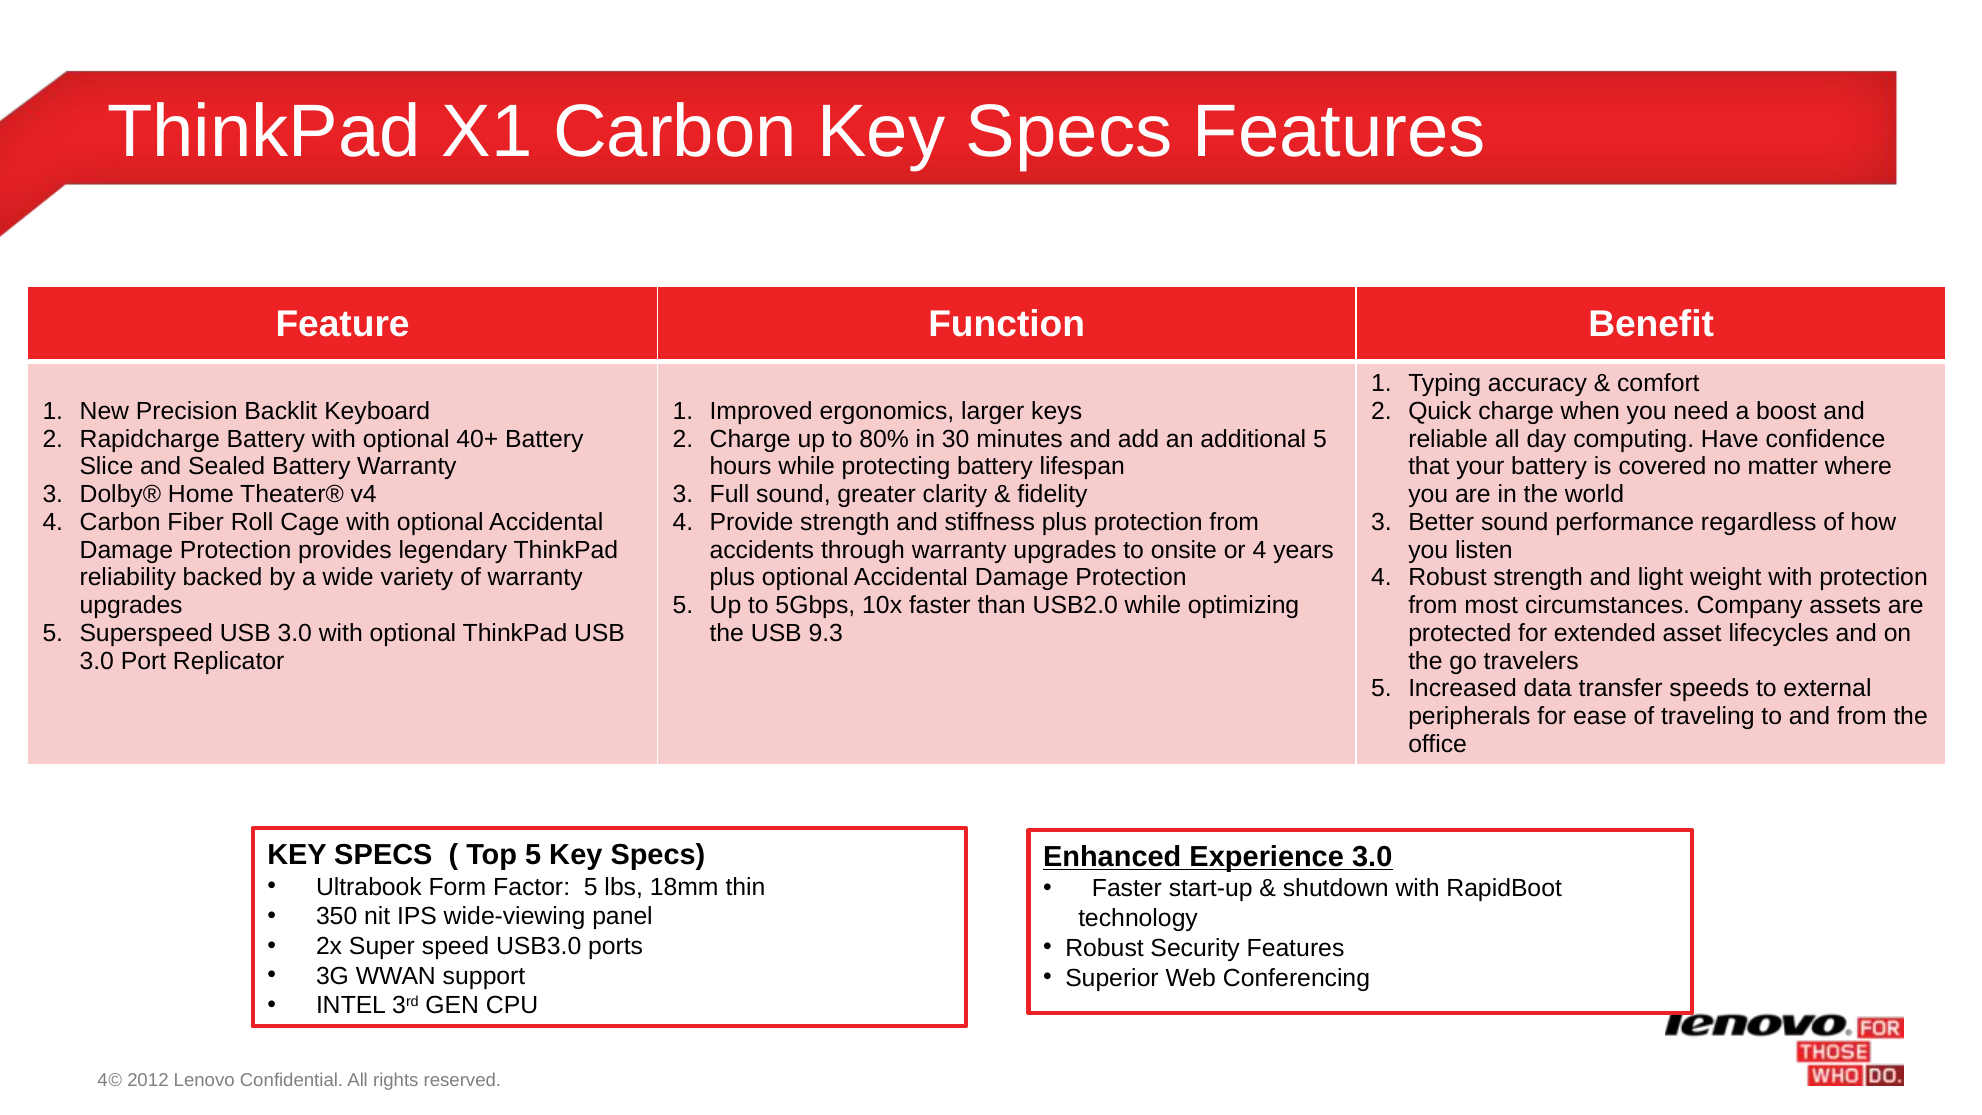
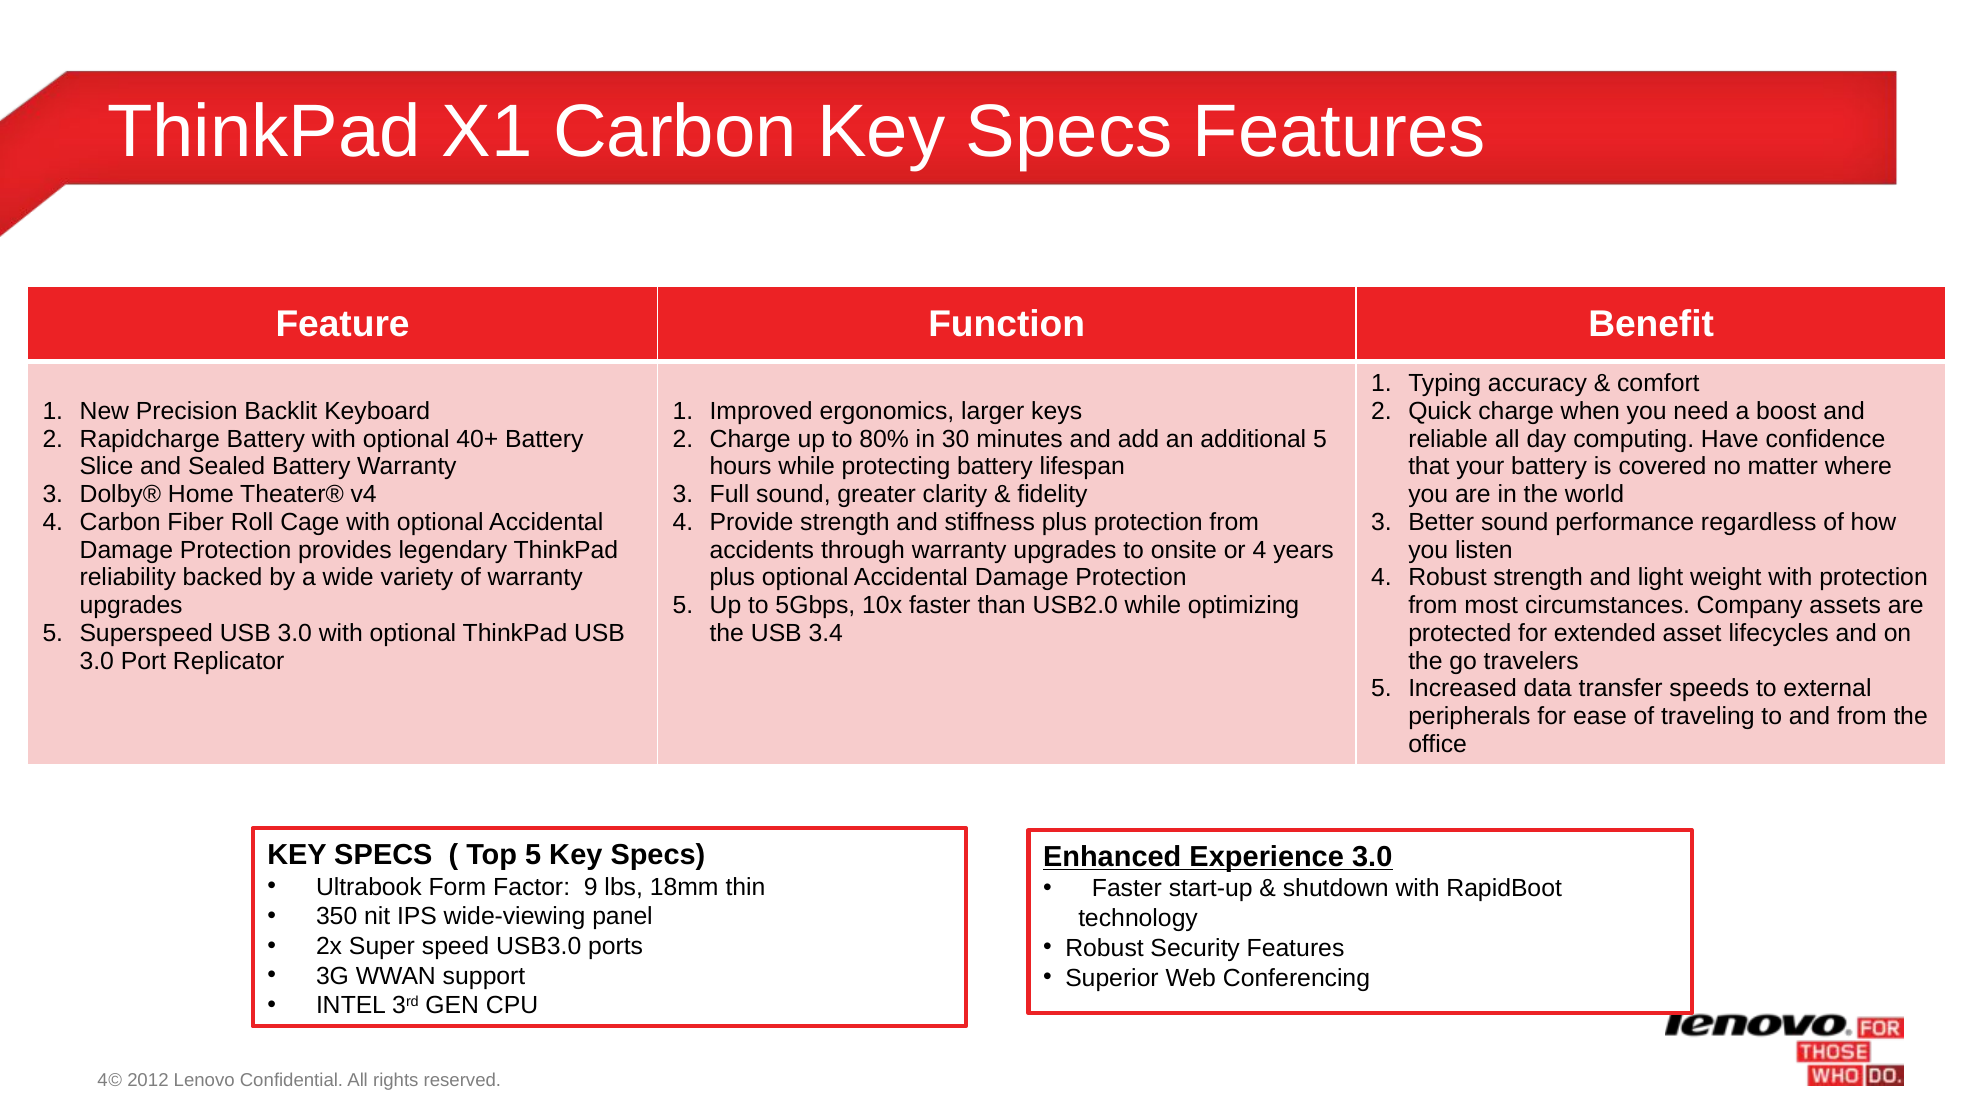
9.3: 9.3 -> 3.4
Factor 5: 5 -> 9
